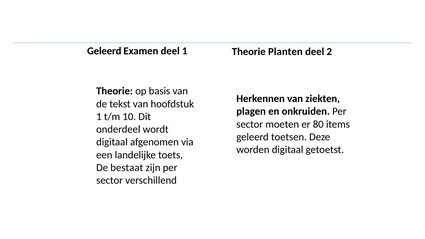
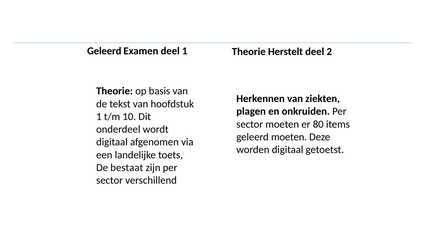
Planten: Planten -> Herstelt
geleerd toetsen: toetsen -> moeten
